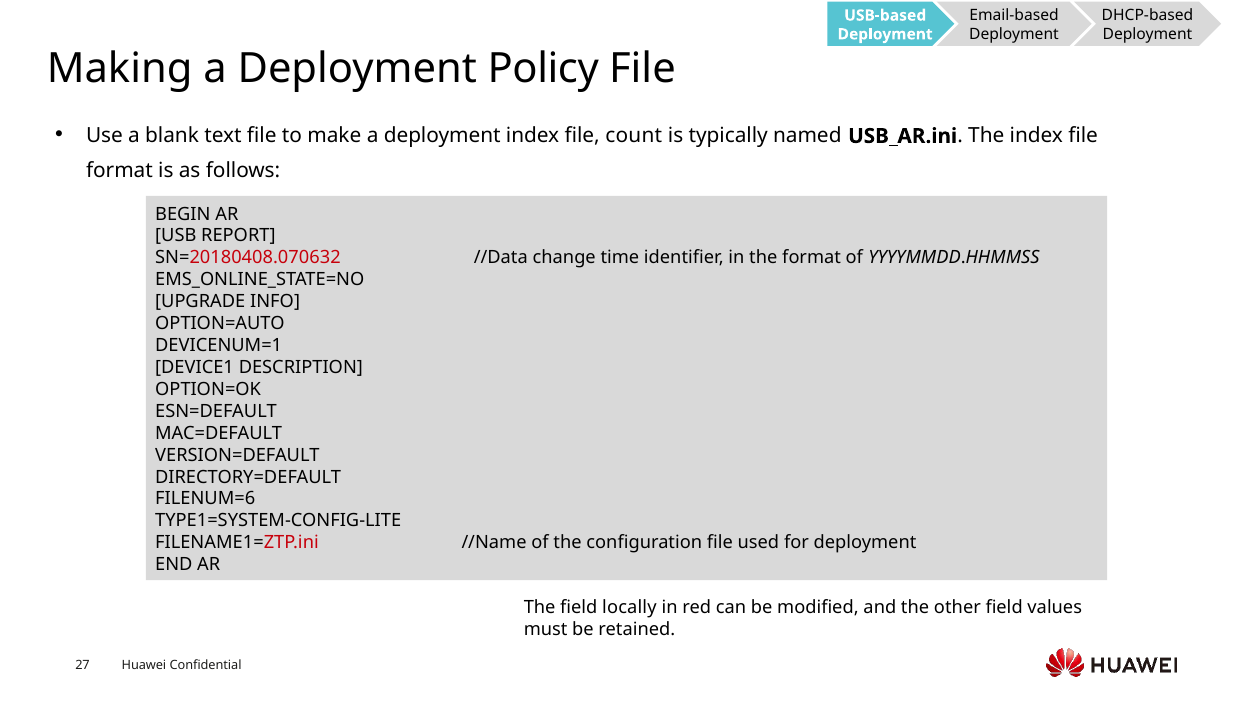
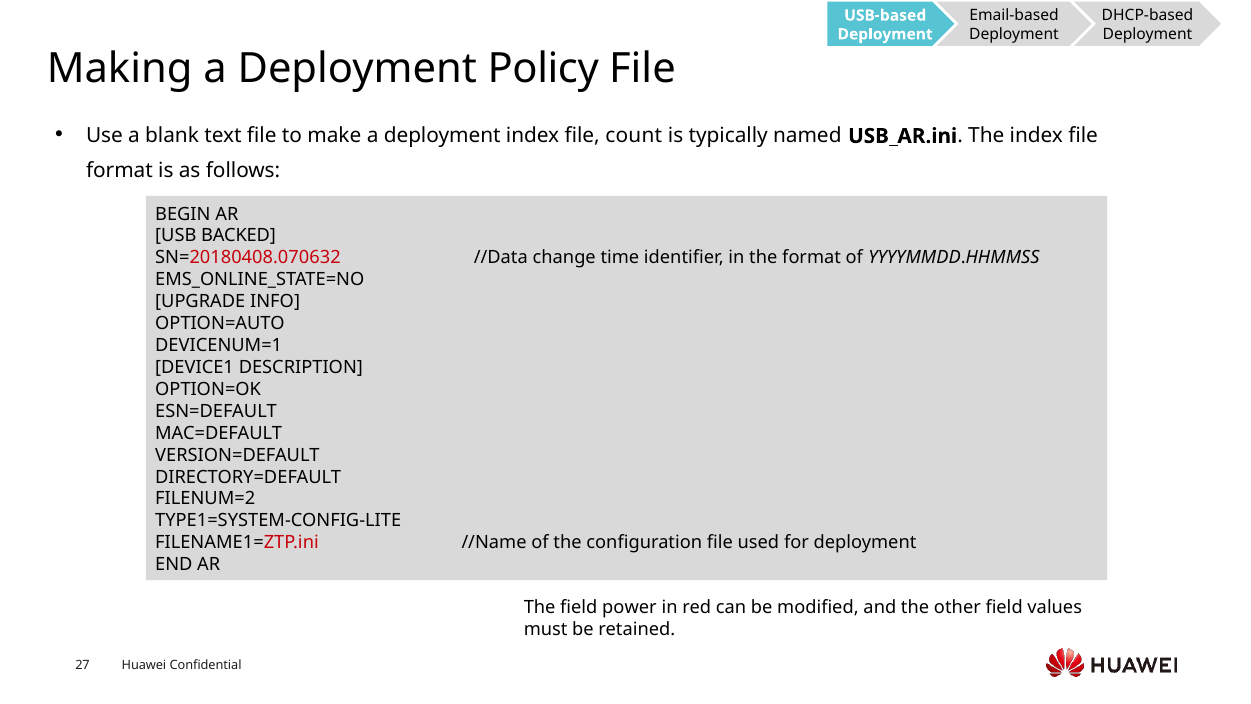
REPORT: REPORT -> BACKED
FILENUM=6: FILENUM=6 -> FILENUM=2
locally: locally -> power
